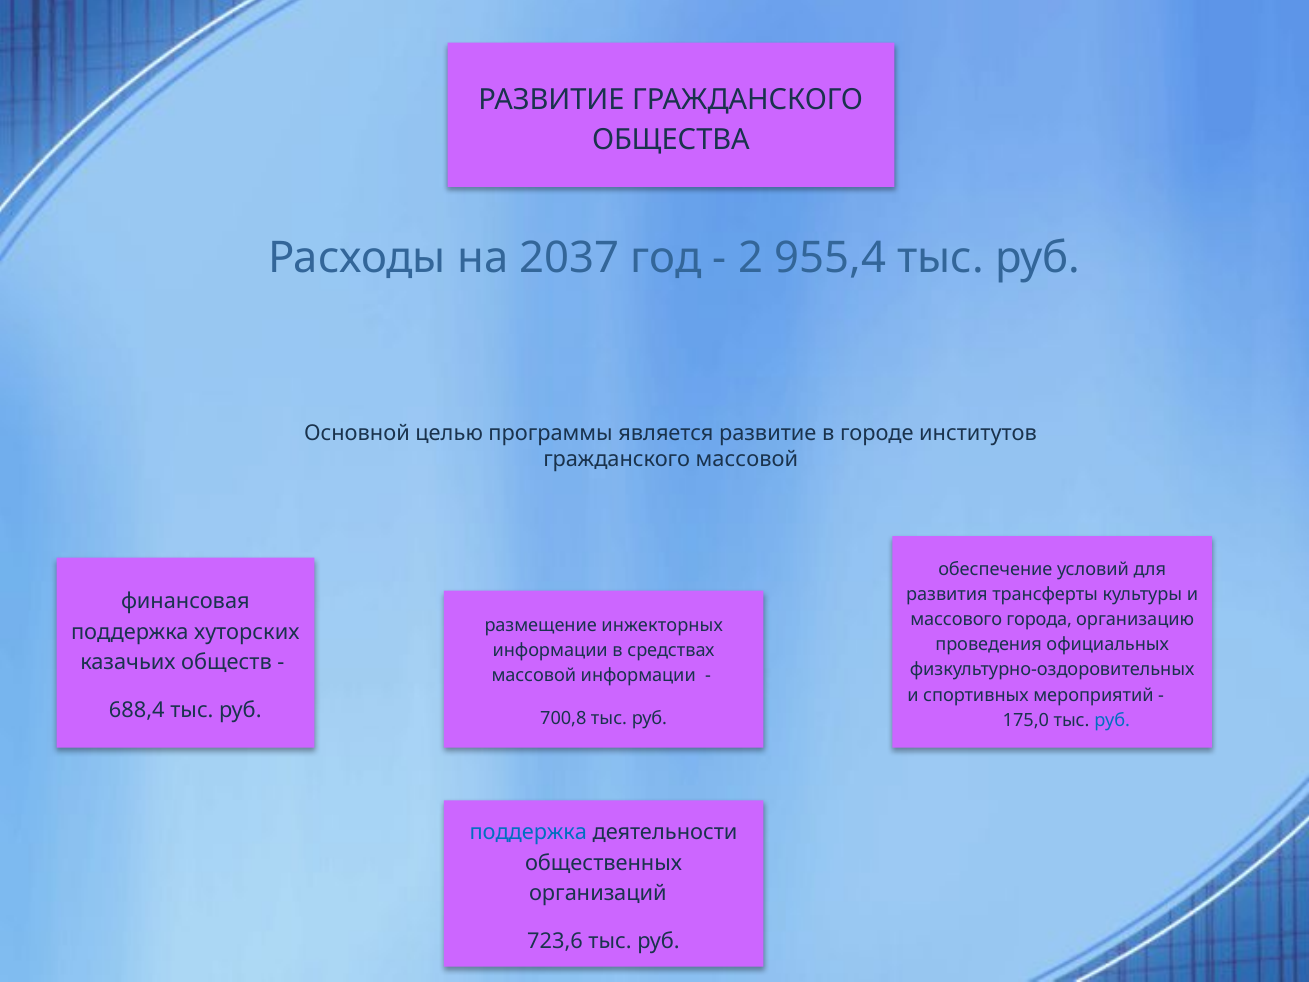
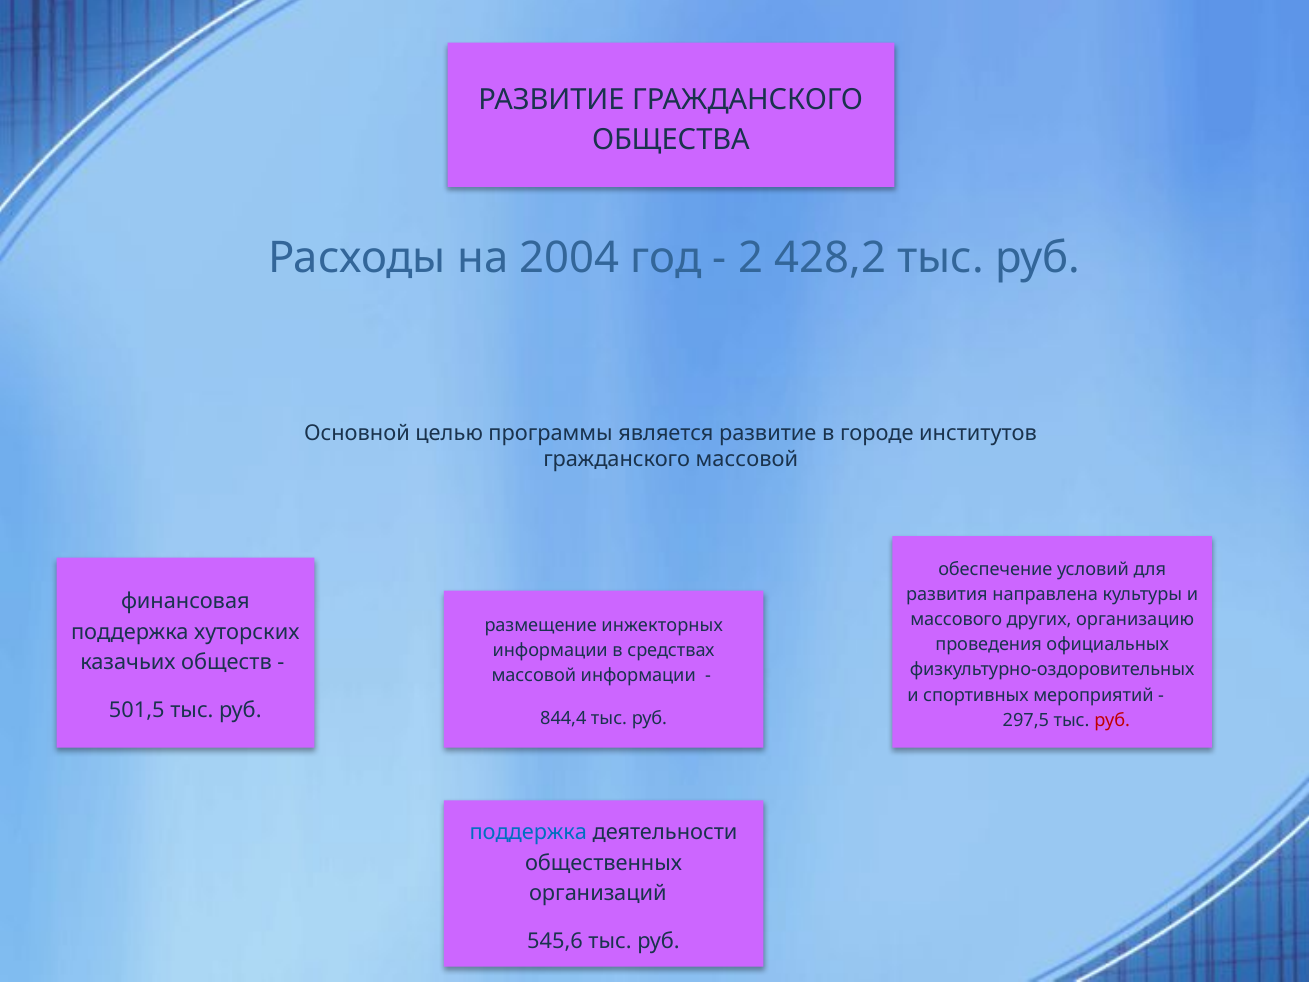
2037: 2037 -> 2004
955,4: 955,4 -> 428,2
трансферты: трансферты -> направлена
города: города -> других
688,4: 688,4 -> 501,5
700,8: 700,8 -> 844,4
175,0: 175,0 -> 297,5
руб at (1112, 720) colour: blue -> red
723,6: 723,6 -> 545,6
